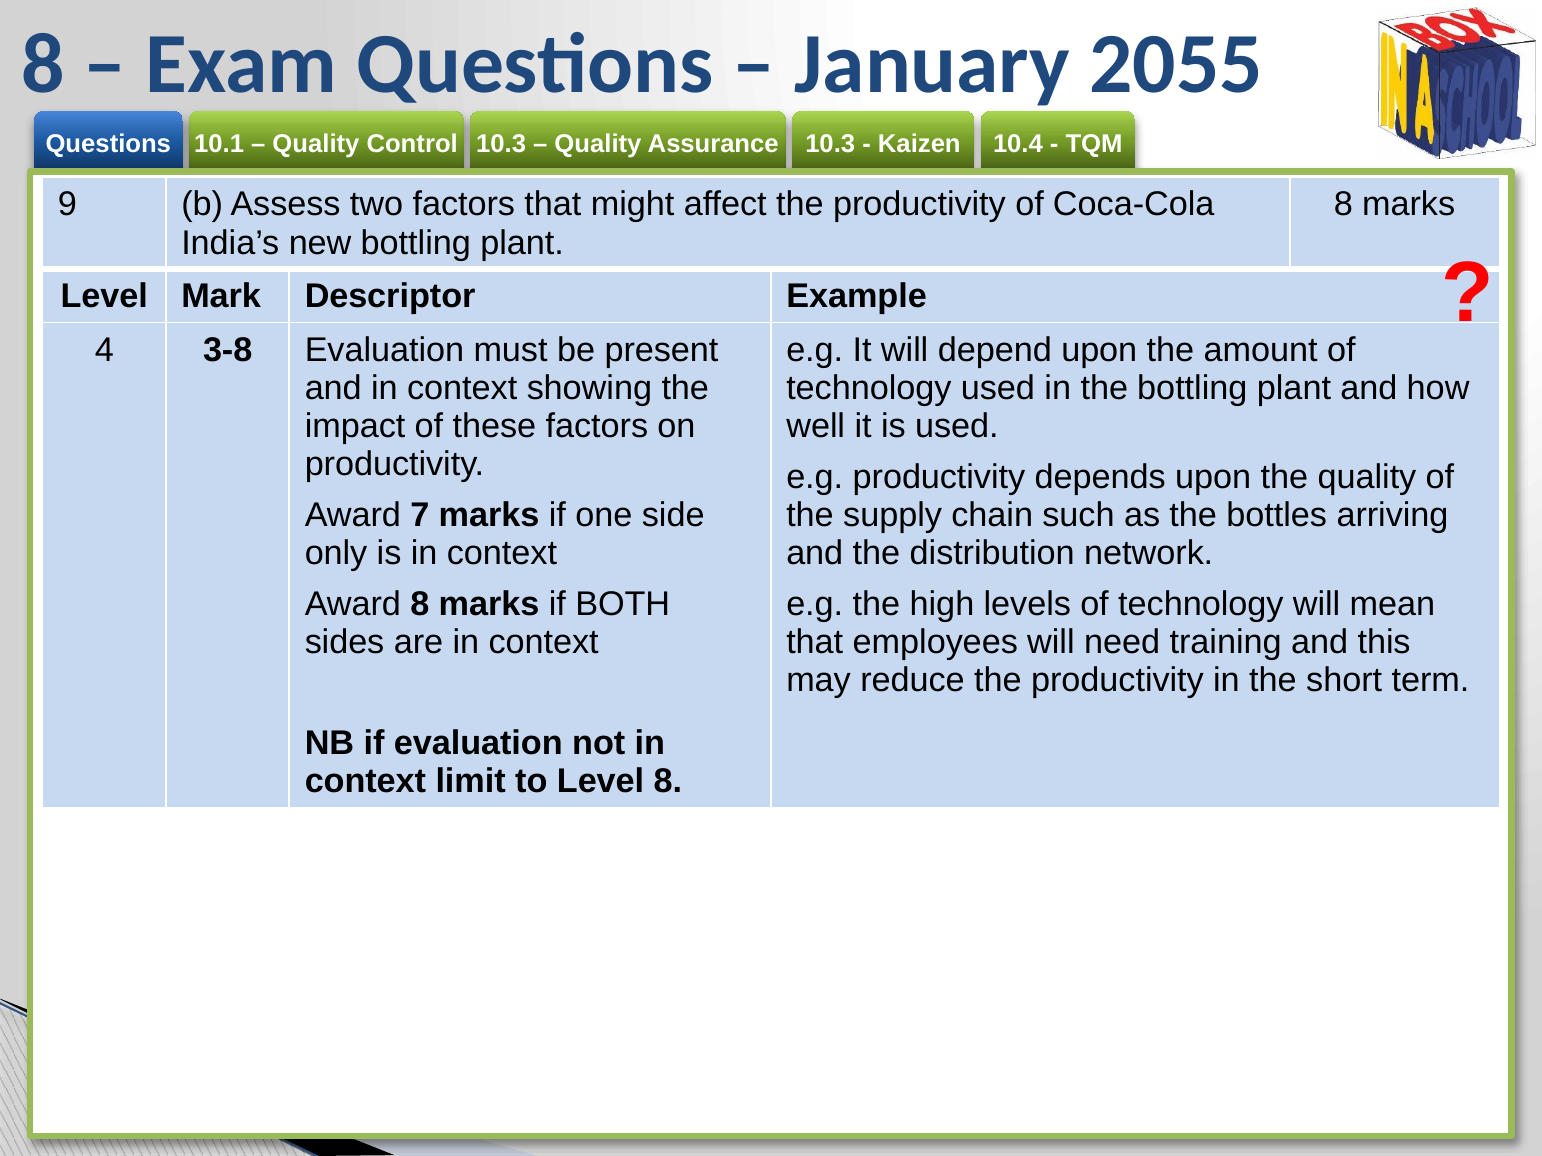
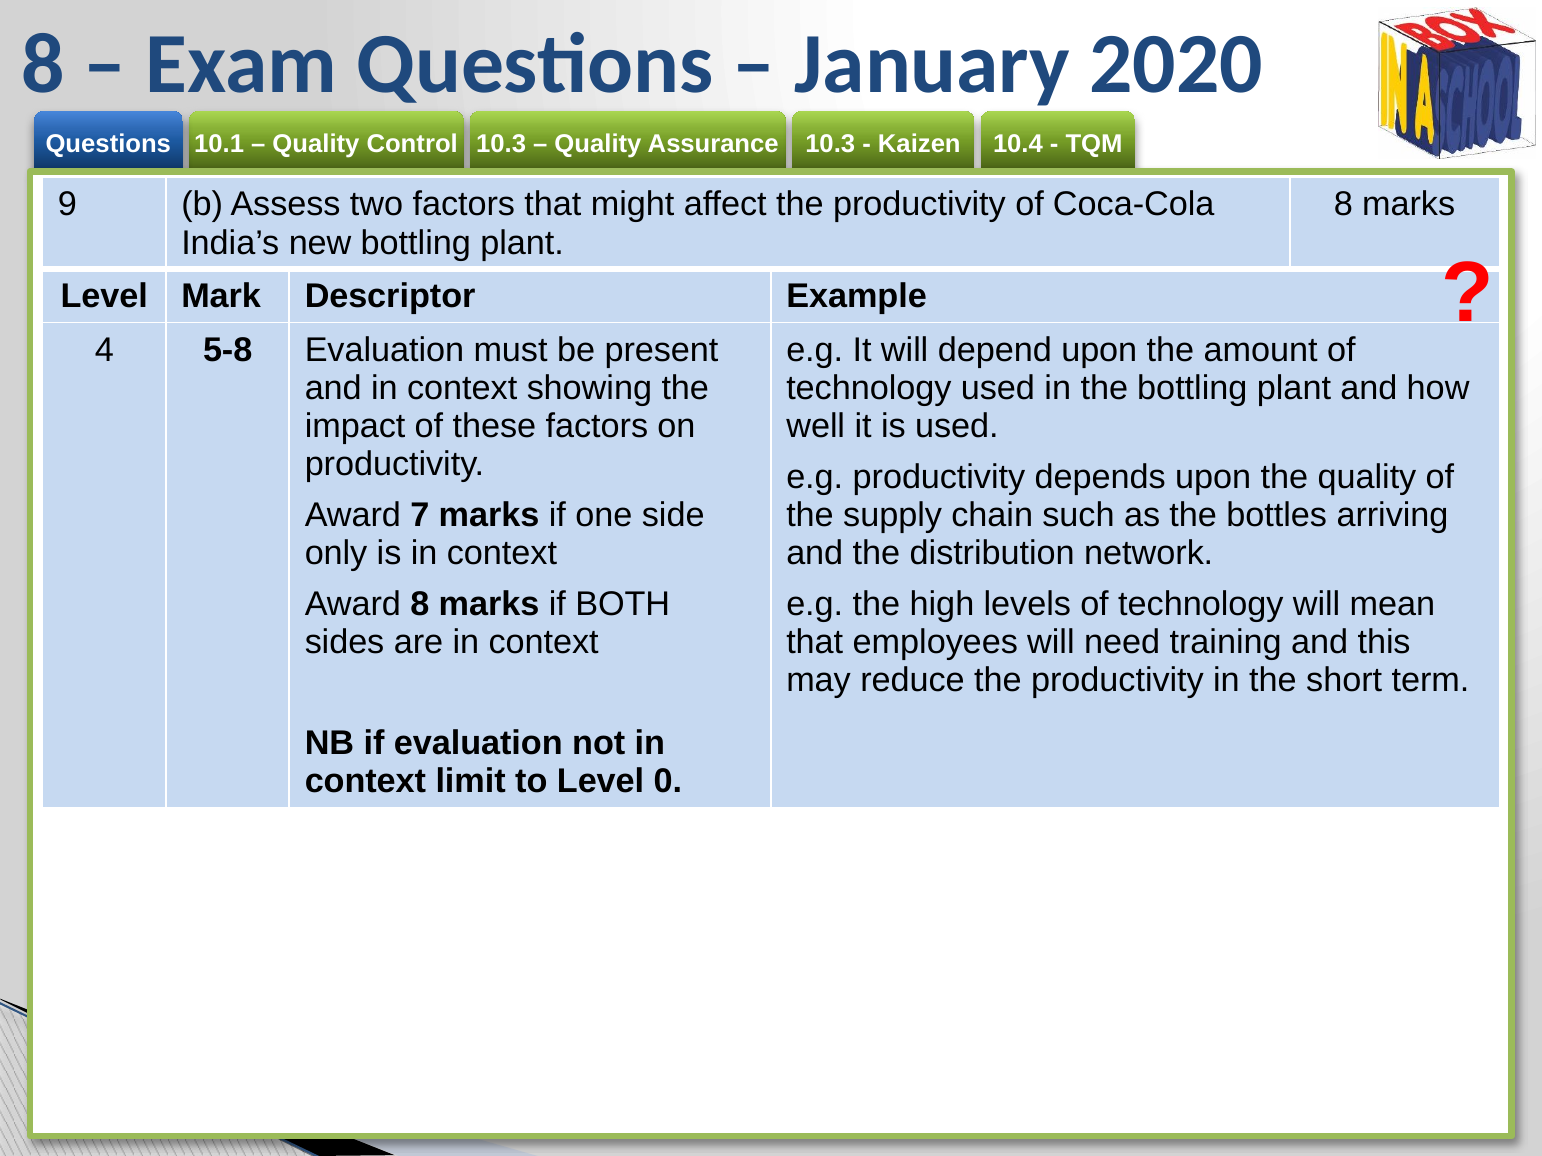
2055: 2055 -> 2020
3-8: 3-8 -> 5-8
Level 8: 8 -> 0
